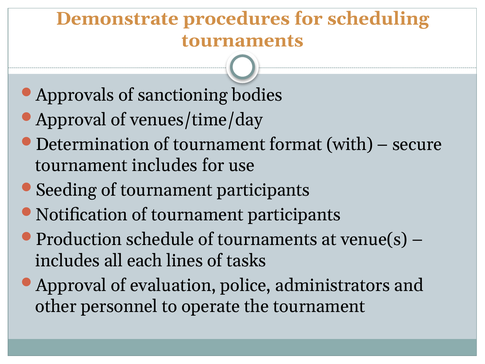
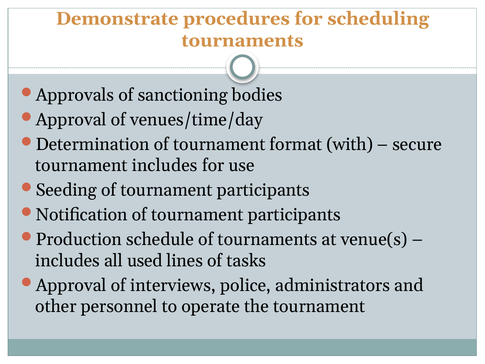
each: each -> used
evaluation: evaluation -> interviews
